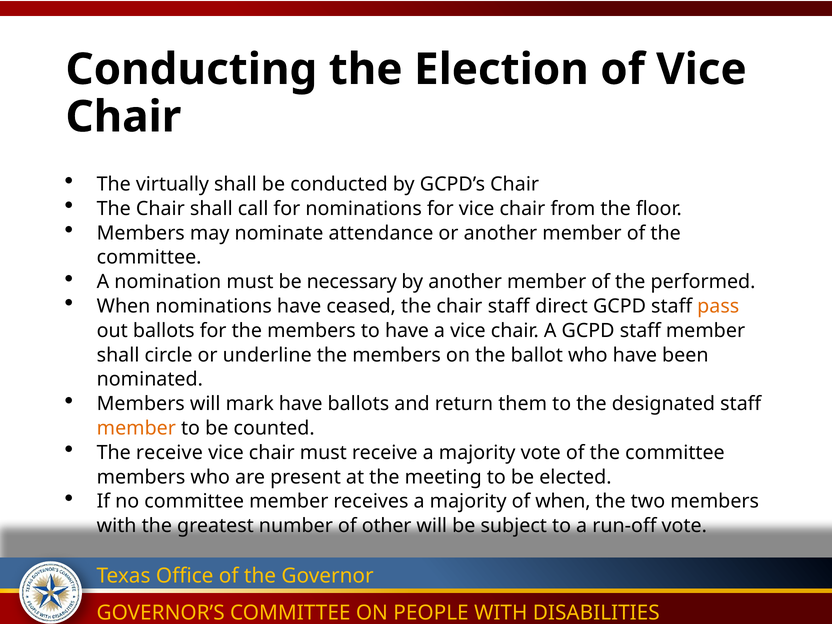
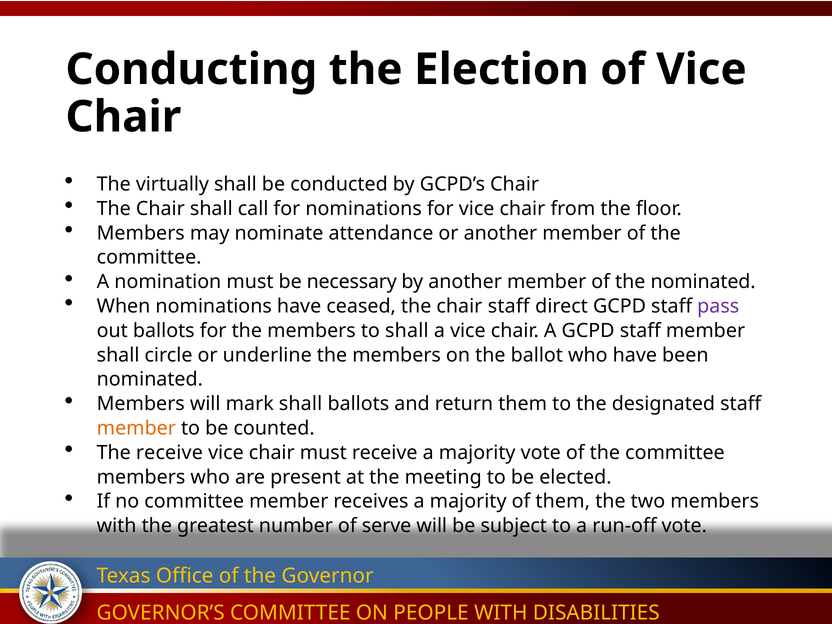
the performed: performed -> nominated
pass colour: orange -> purple
to have: have -> shall
mark have: have -> shall
of when: when -> them
other: other -> serve
